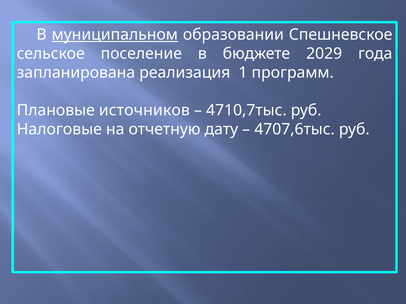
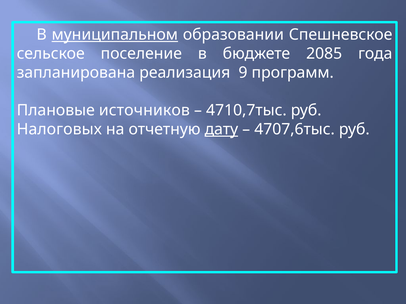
2029: 2029 -> 2085
1: 1 -> 9
Налоговые: Налоговые -> Налоговых
дату underline: none -> present
